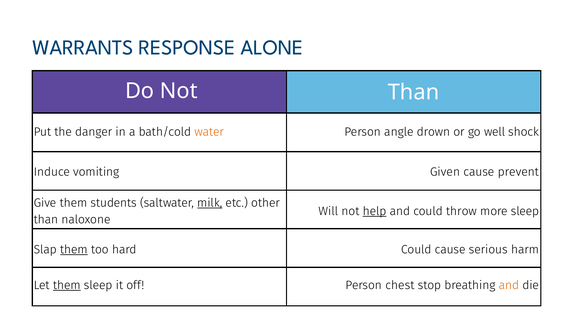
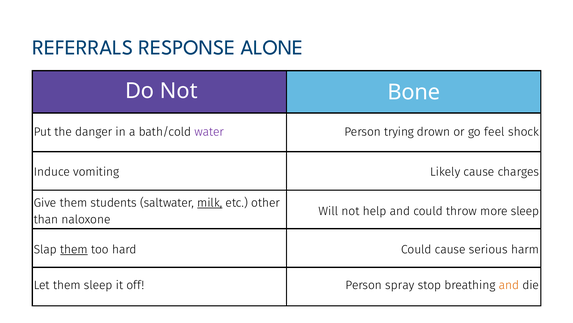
WARRANTS: WARRANTS -> REFERRALS
Not Than: Than -> Bone
water colour: orange -> purple
angle: angle -> trying
well: well -> feel
Given: Given -> Likely
prevent: prevent -> charges
help underline: present -> none
them at (67, 285) underline: present -> none
chest: chest -> spray
